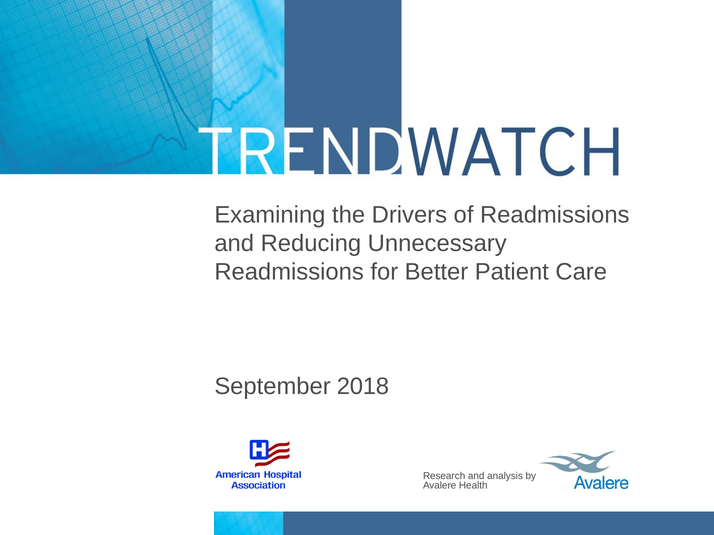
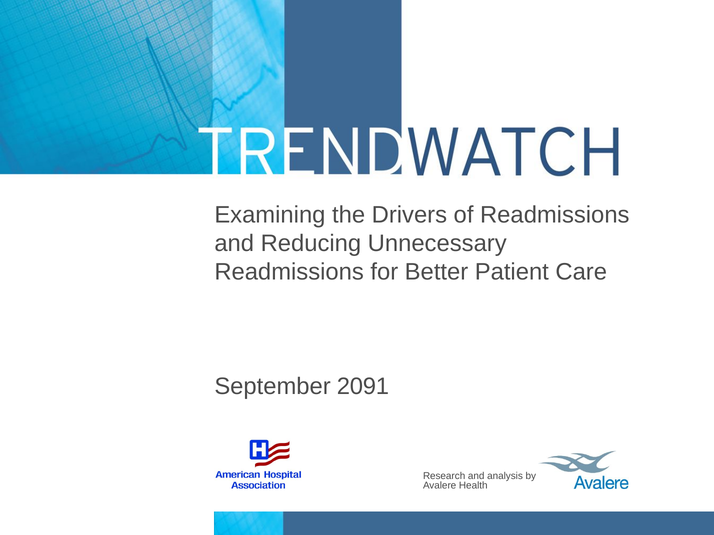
2018: 2018 -> 2091
